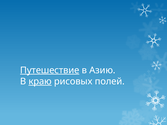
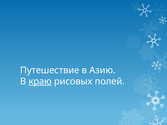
Путешествие underline: present -> none
